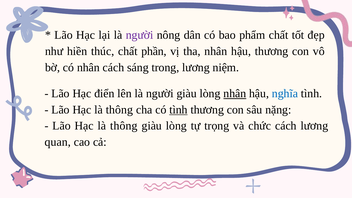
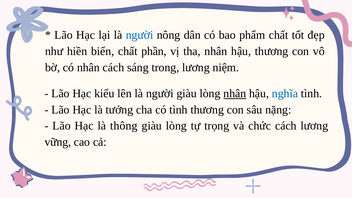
người at (140, 35) colour: purple -> blue
thúc: thúc -> biến
điển: điển -> kiểu
thông at (119, 110): thông -> tưởng
tình at (178, 110) underline: present -> none
quan: quan -> vững
